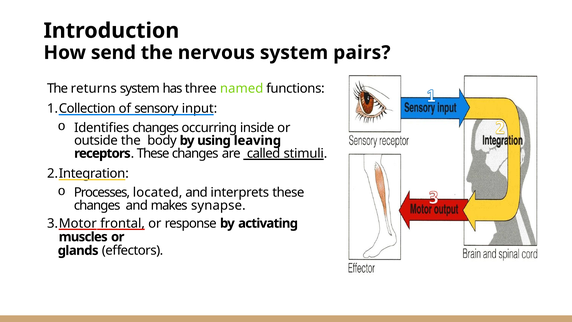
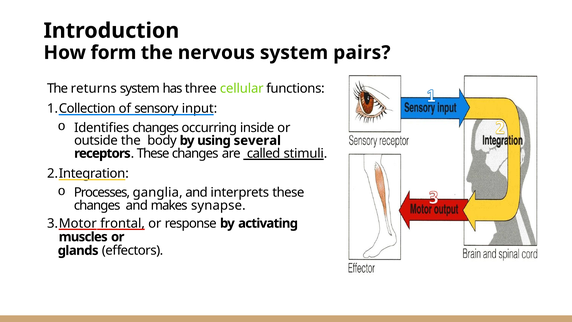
send: send -> form
named: named -> cellular
leaving: leaving -> several
located: located -> ganglia
